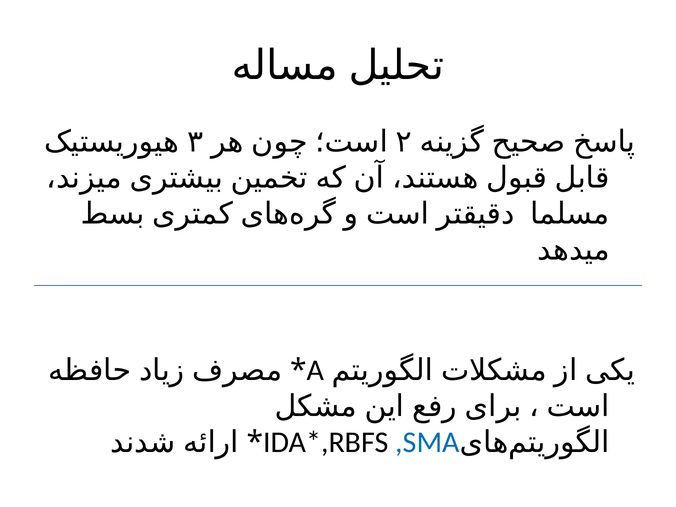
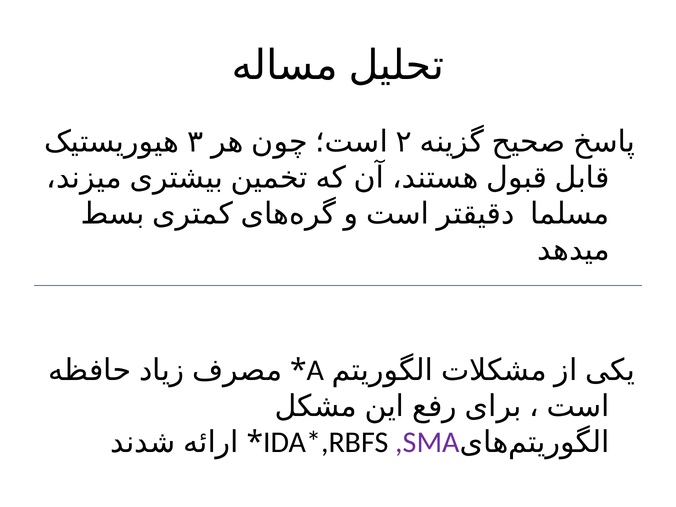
,SMA colour: blue -> purple
